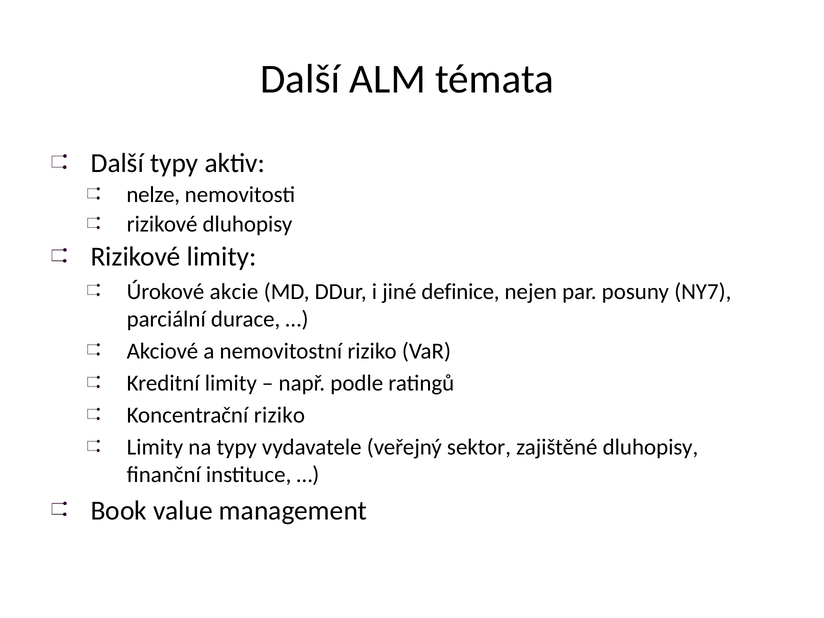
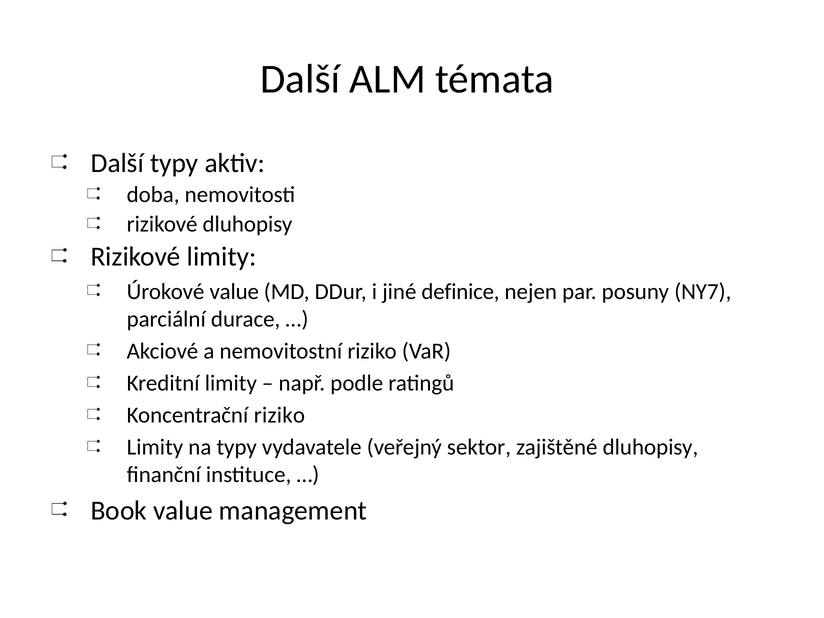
nelze: nelze -> doba
Úrokové akcie: akcie -> value
